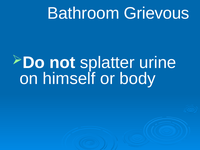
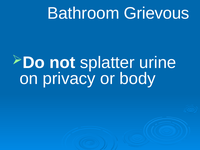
himself: himself -> privacy
